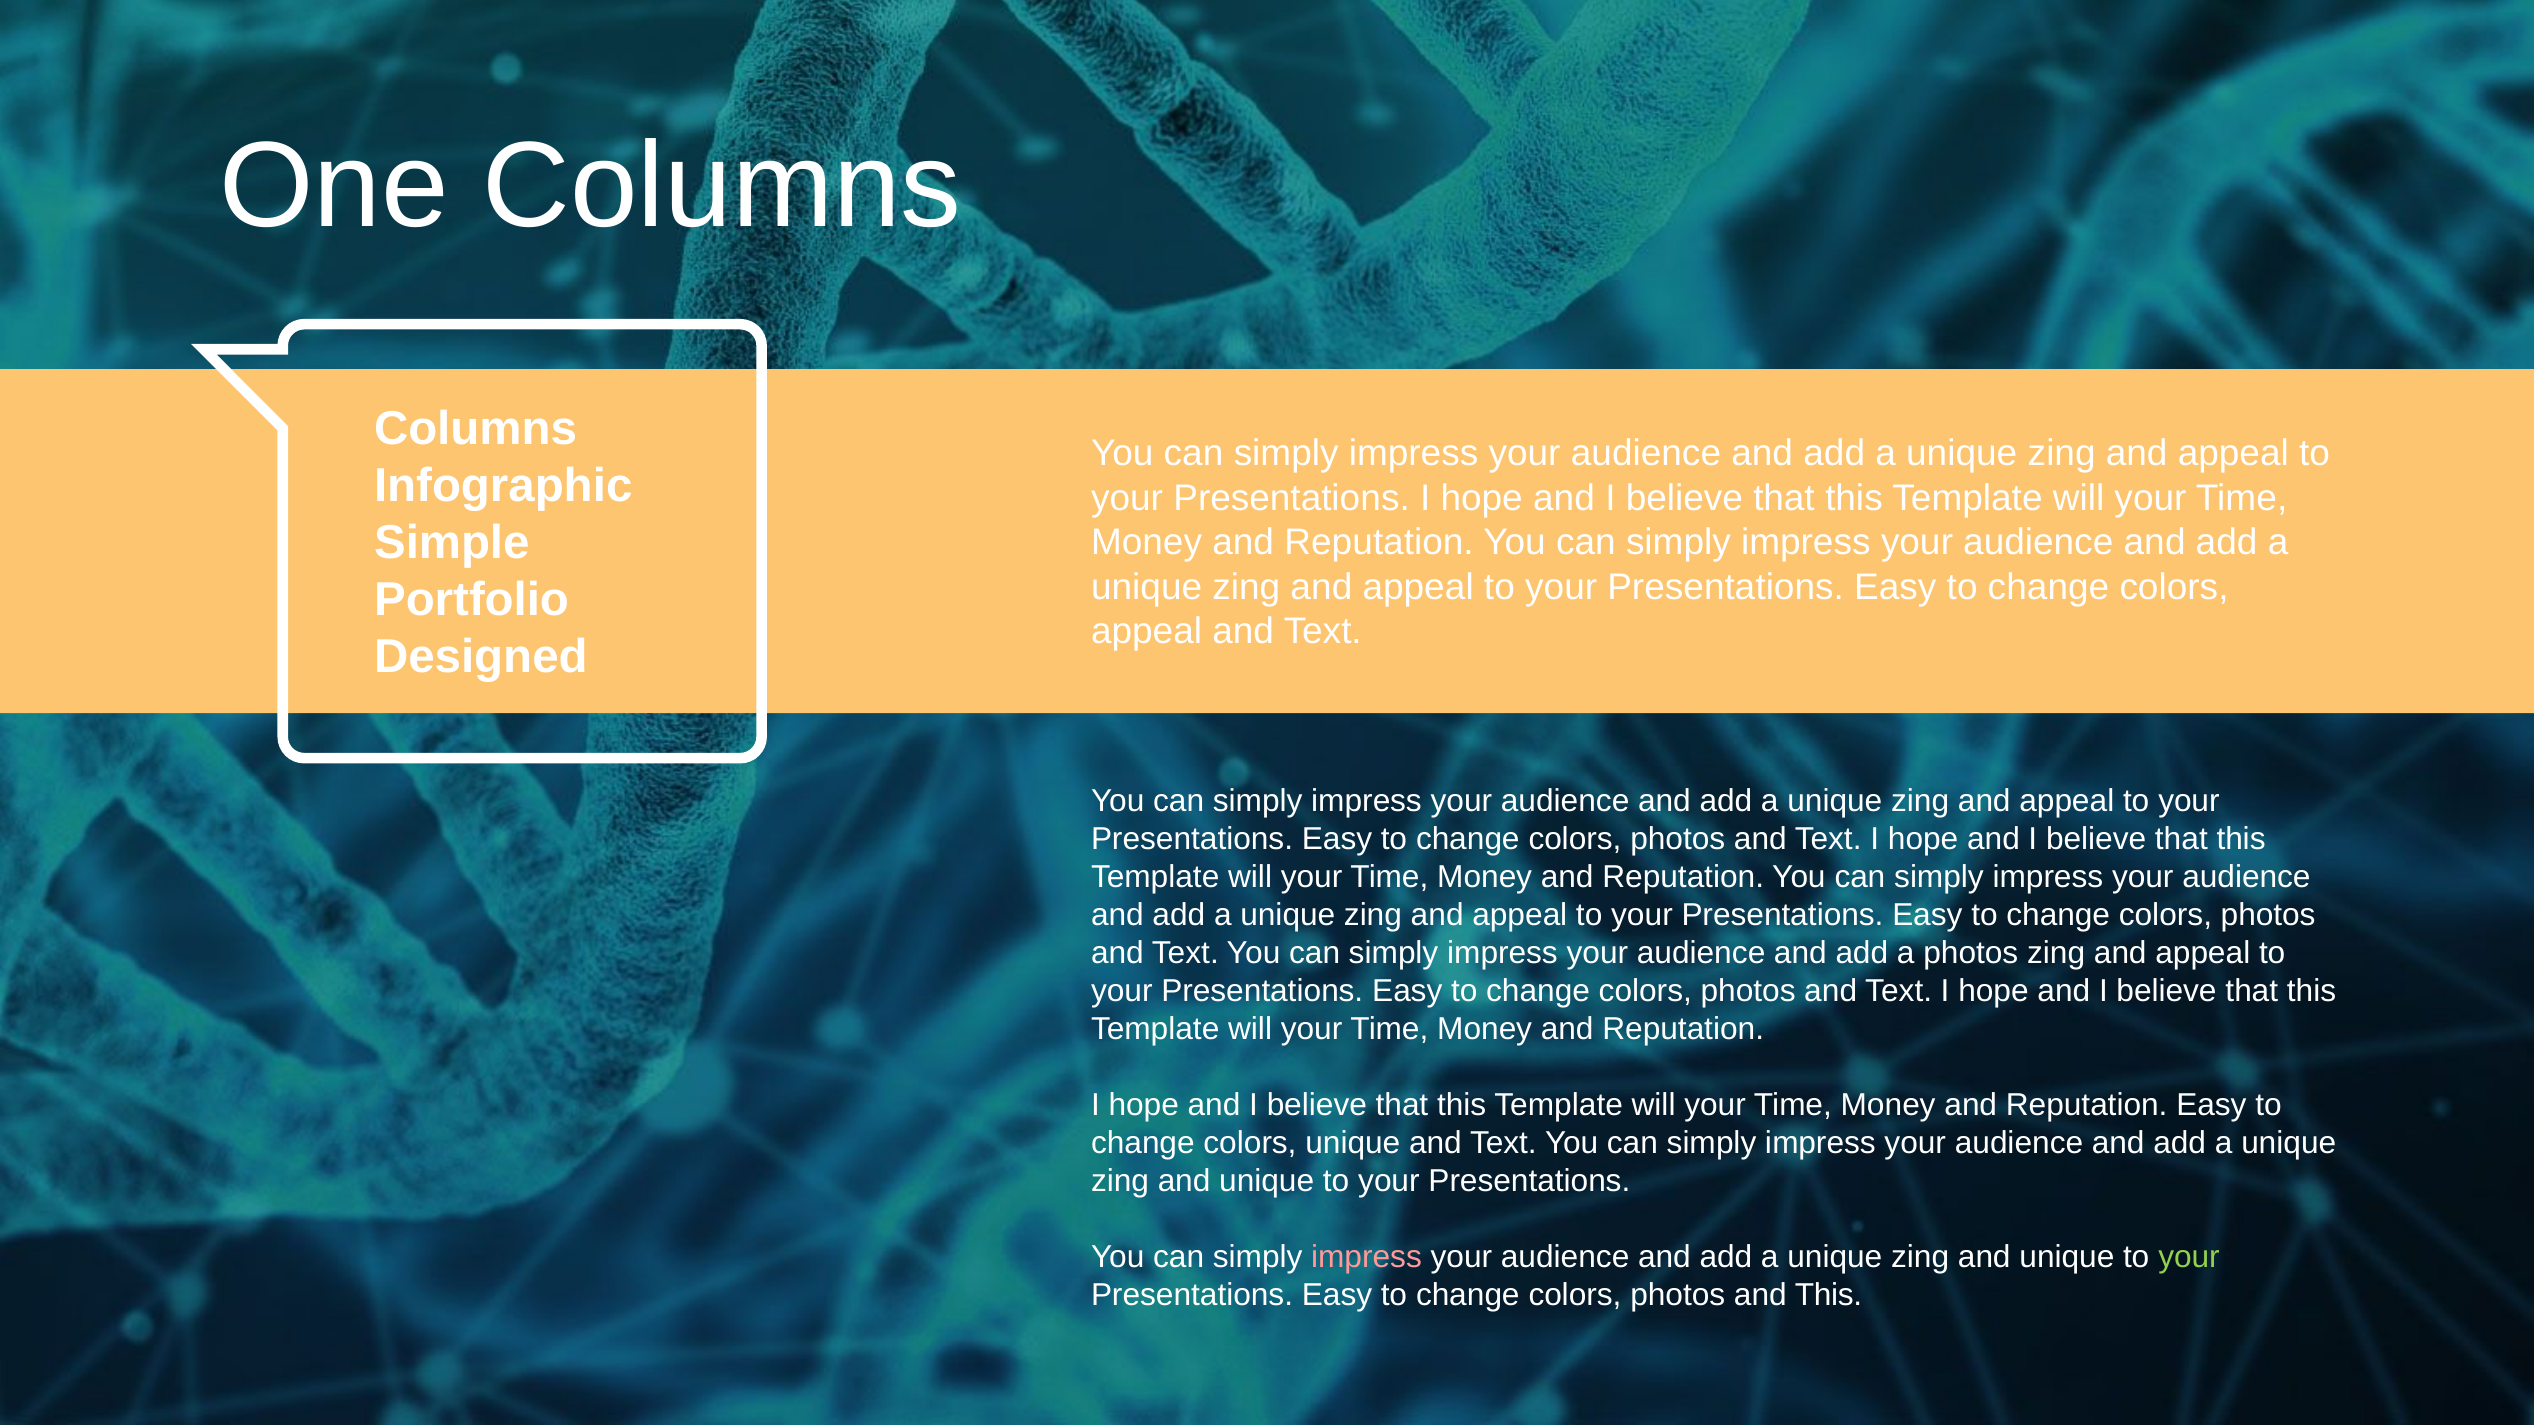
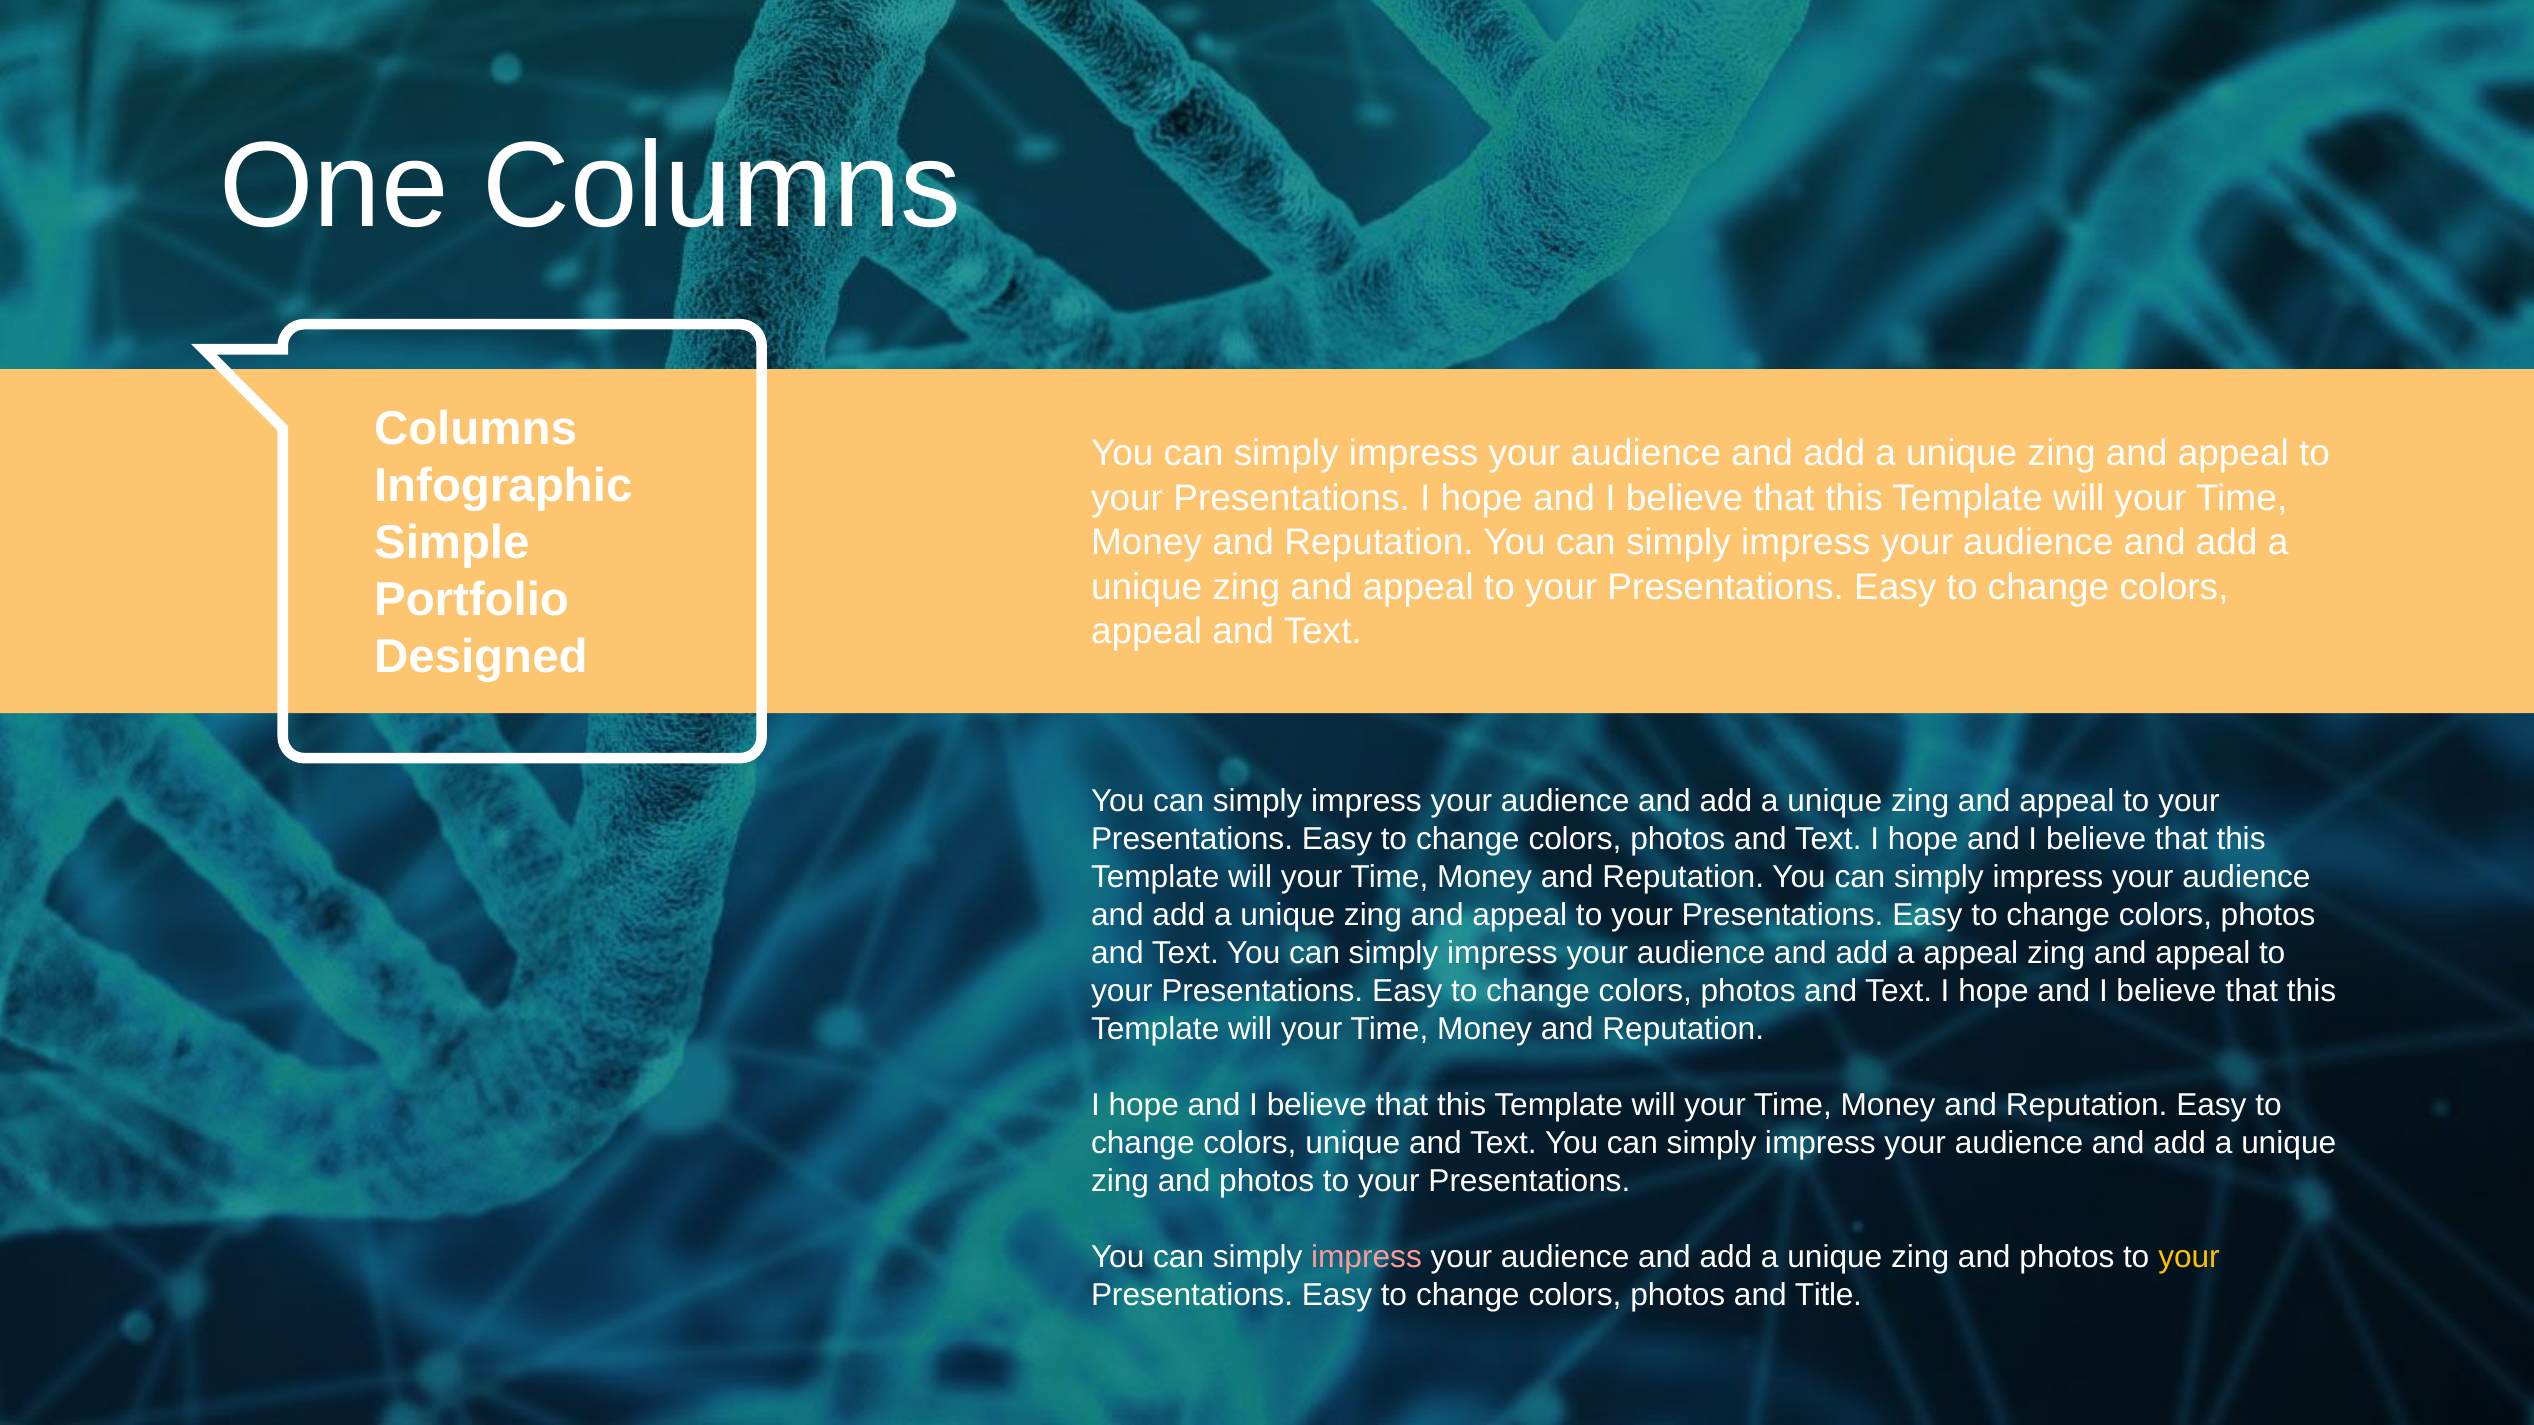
a photos: photos -> appeal
unique at (1267, 1181): unique -> photos
unique at (2067, 1257): unique -> photos
your at (2189, 1257) colour: light green -> yellow
and This: This -> Title
